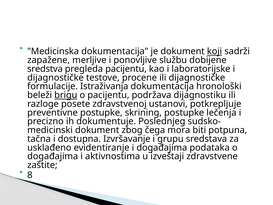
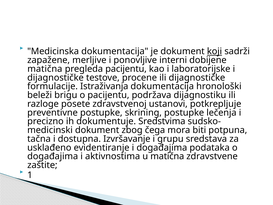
službu: službu -> interni
sredstva at (45, 69): sredstva -> matična
brigu underline: present -> none
Poslednjeg: Poslednjeg -> Sredstvima
u izveštaji: izveštaji -> matična
8: 8 -> 1
